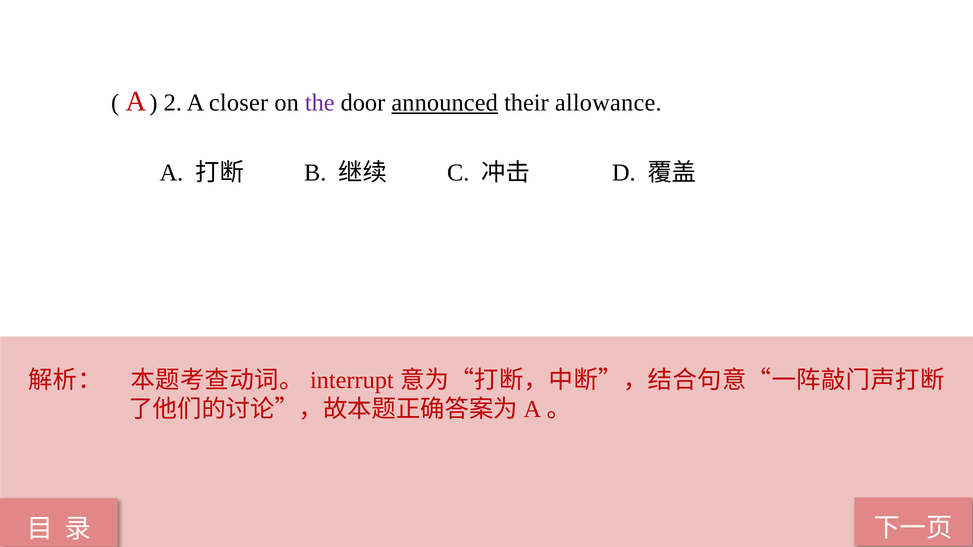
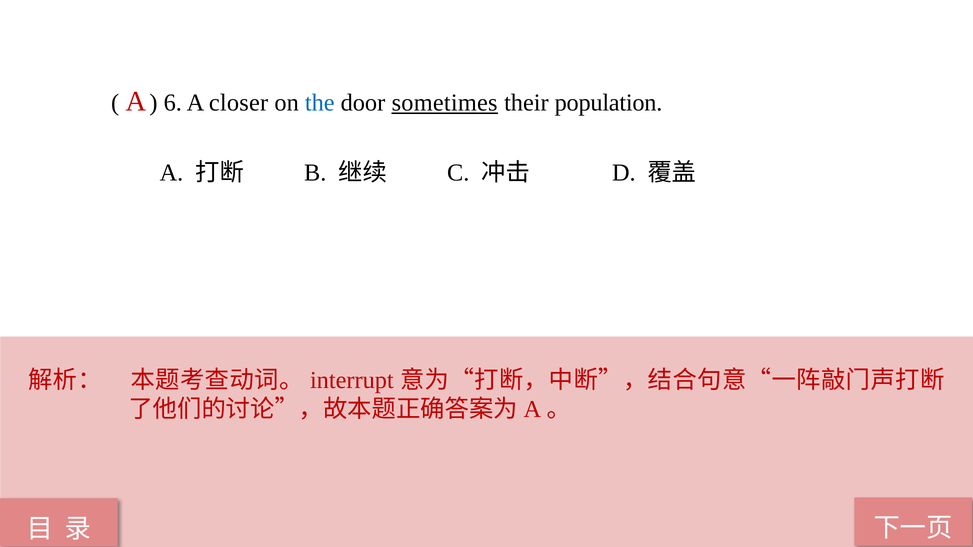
2: 2 -> 6
the colour: purple -> blue
announced: announced -> sometimes
allowance: allowance -> population
